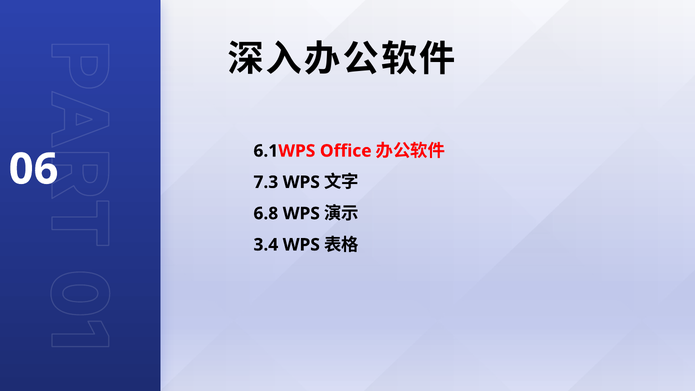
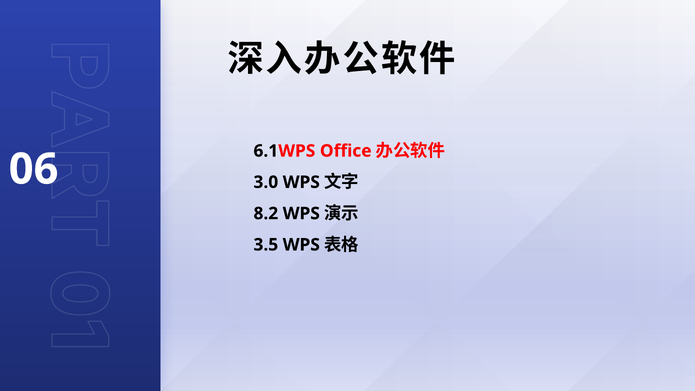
7.3: 7.3 -> 3.0
6.8: 6.8 -> 8.2
3.4: 3.4 -> 3.5
